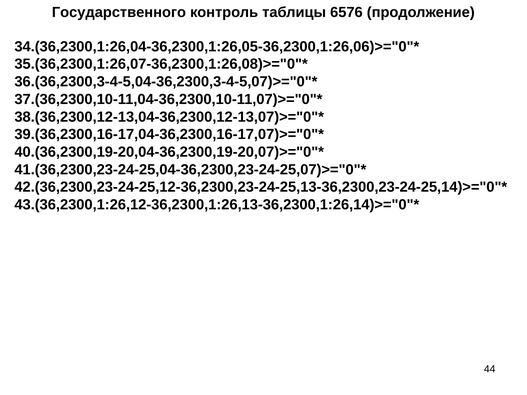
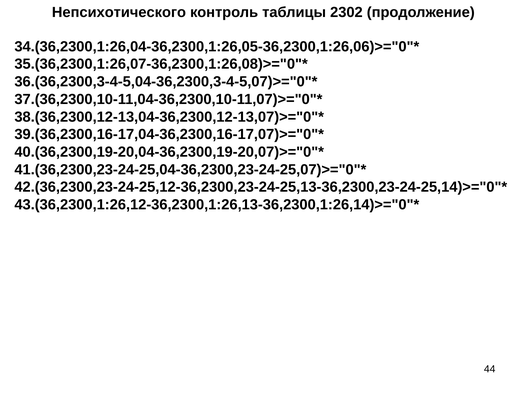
Государственного: Государственного -> Непсихотического
6576: 6576 -> 2302
